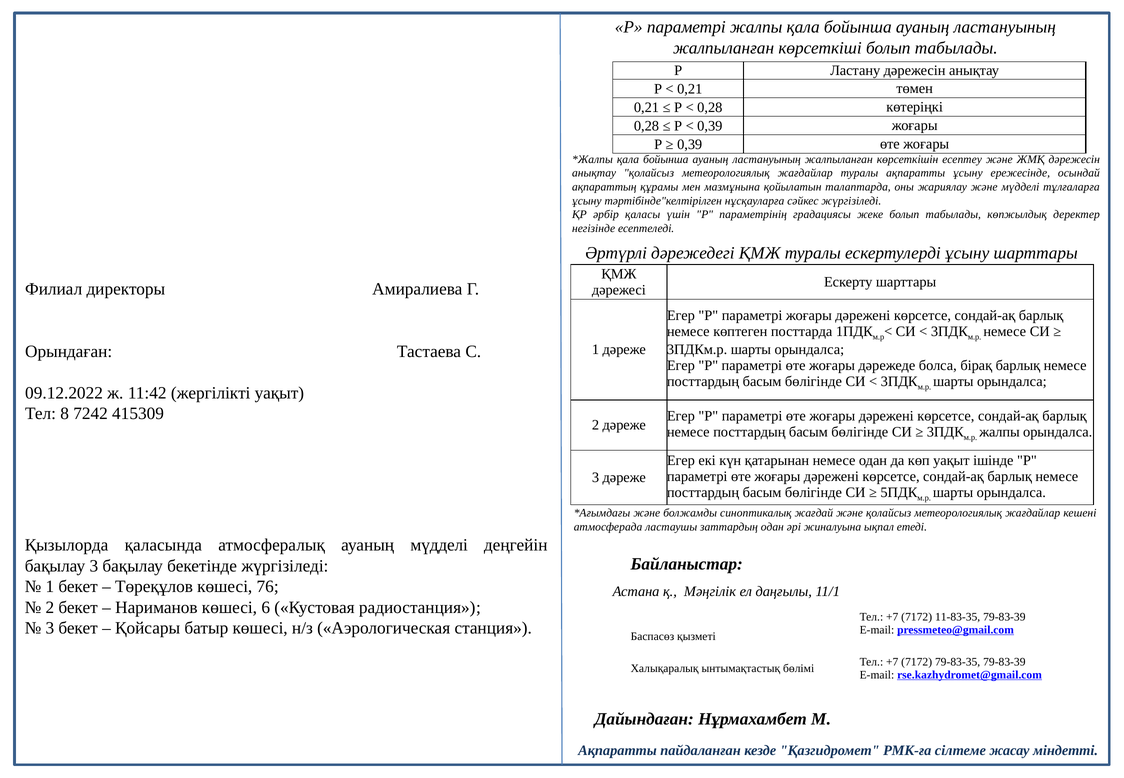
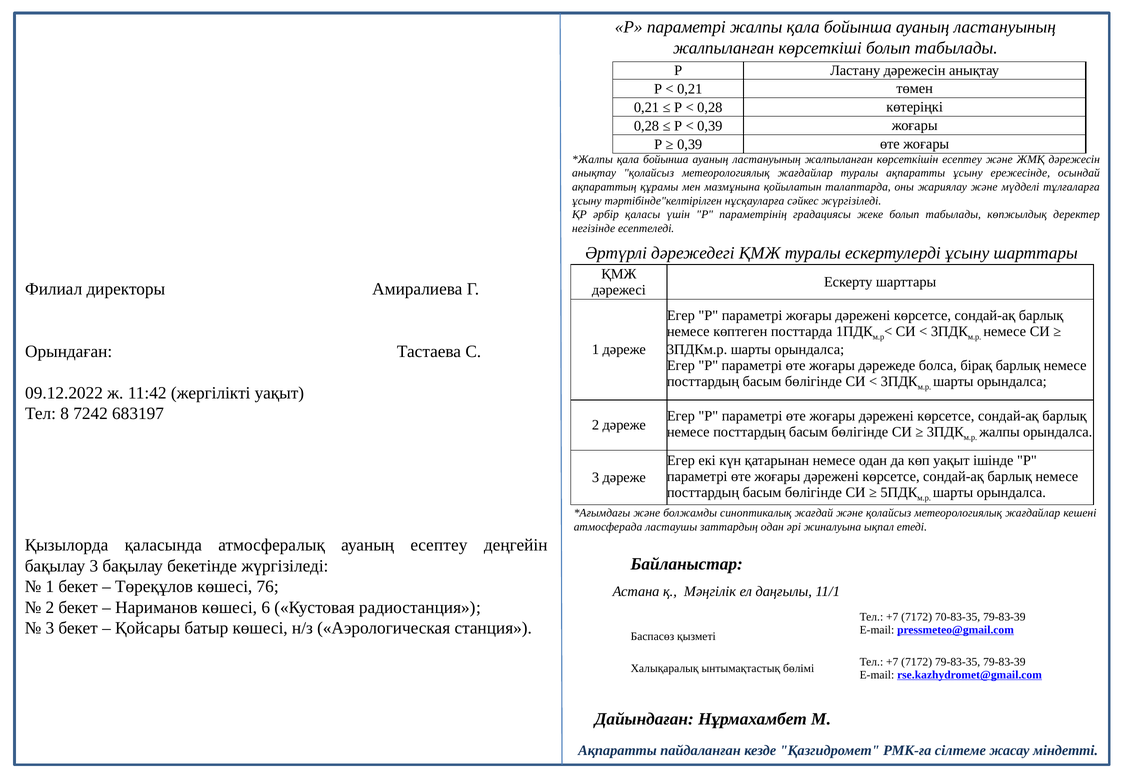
415309: 415309 -> 683197
ауаның мүдделі: мүдделі -> есептеу
11-83-35: 11-83-35 -> 70-83-35
